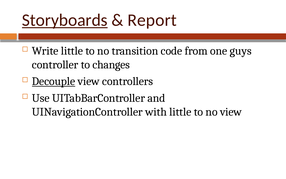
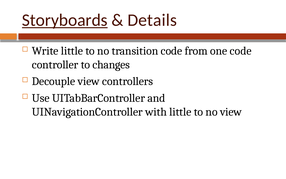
Report: Report -> Details
one guys: guys -> code
Decouple underline: present -> none
